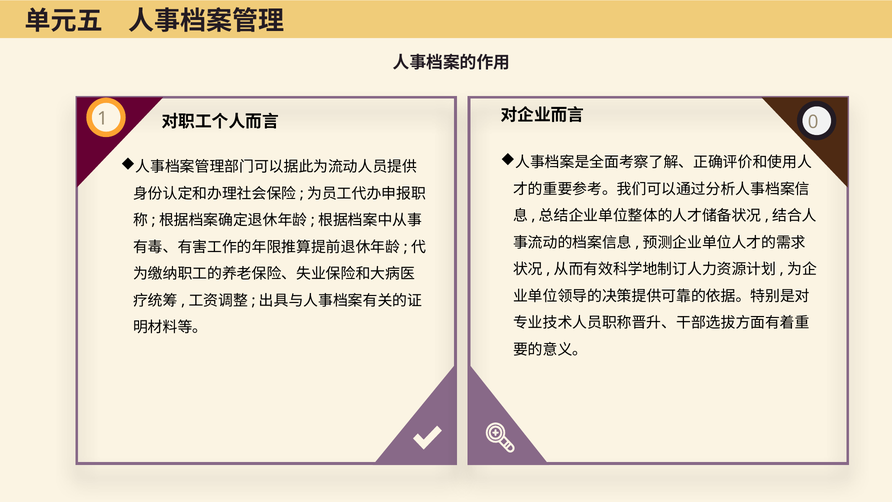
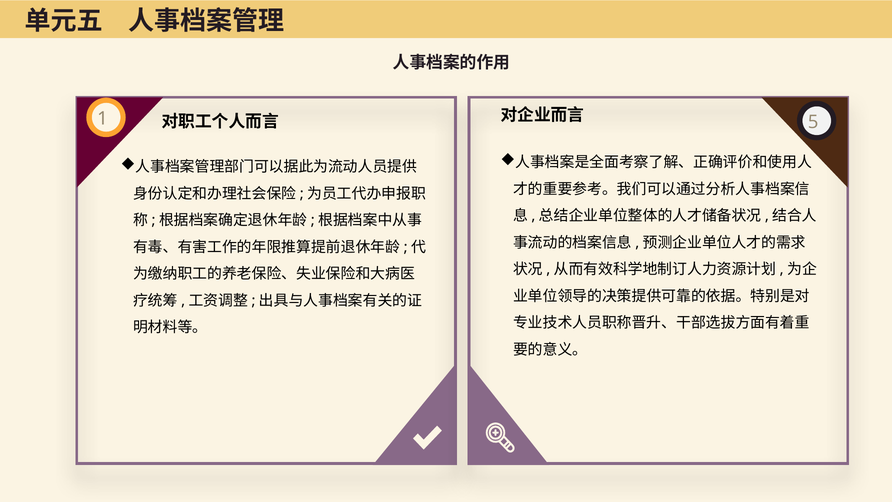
0: 0 -> 5
